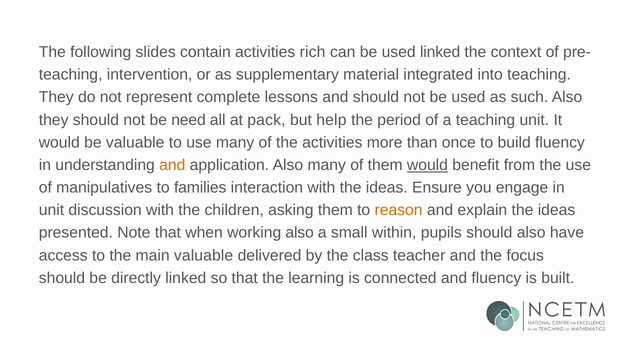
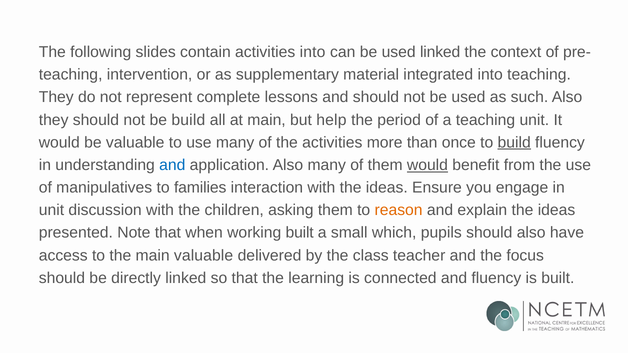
activities rich: rich -> into
be need: need -> build
at pack: pack -> main
build at (514, 143) underline: none -> present
and at (172, 165) colour: orange -> blue
working also: also -> built
within: within -> which
